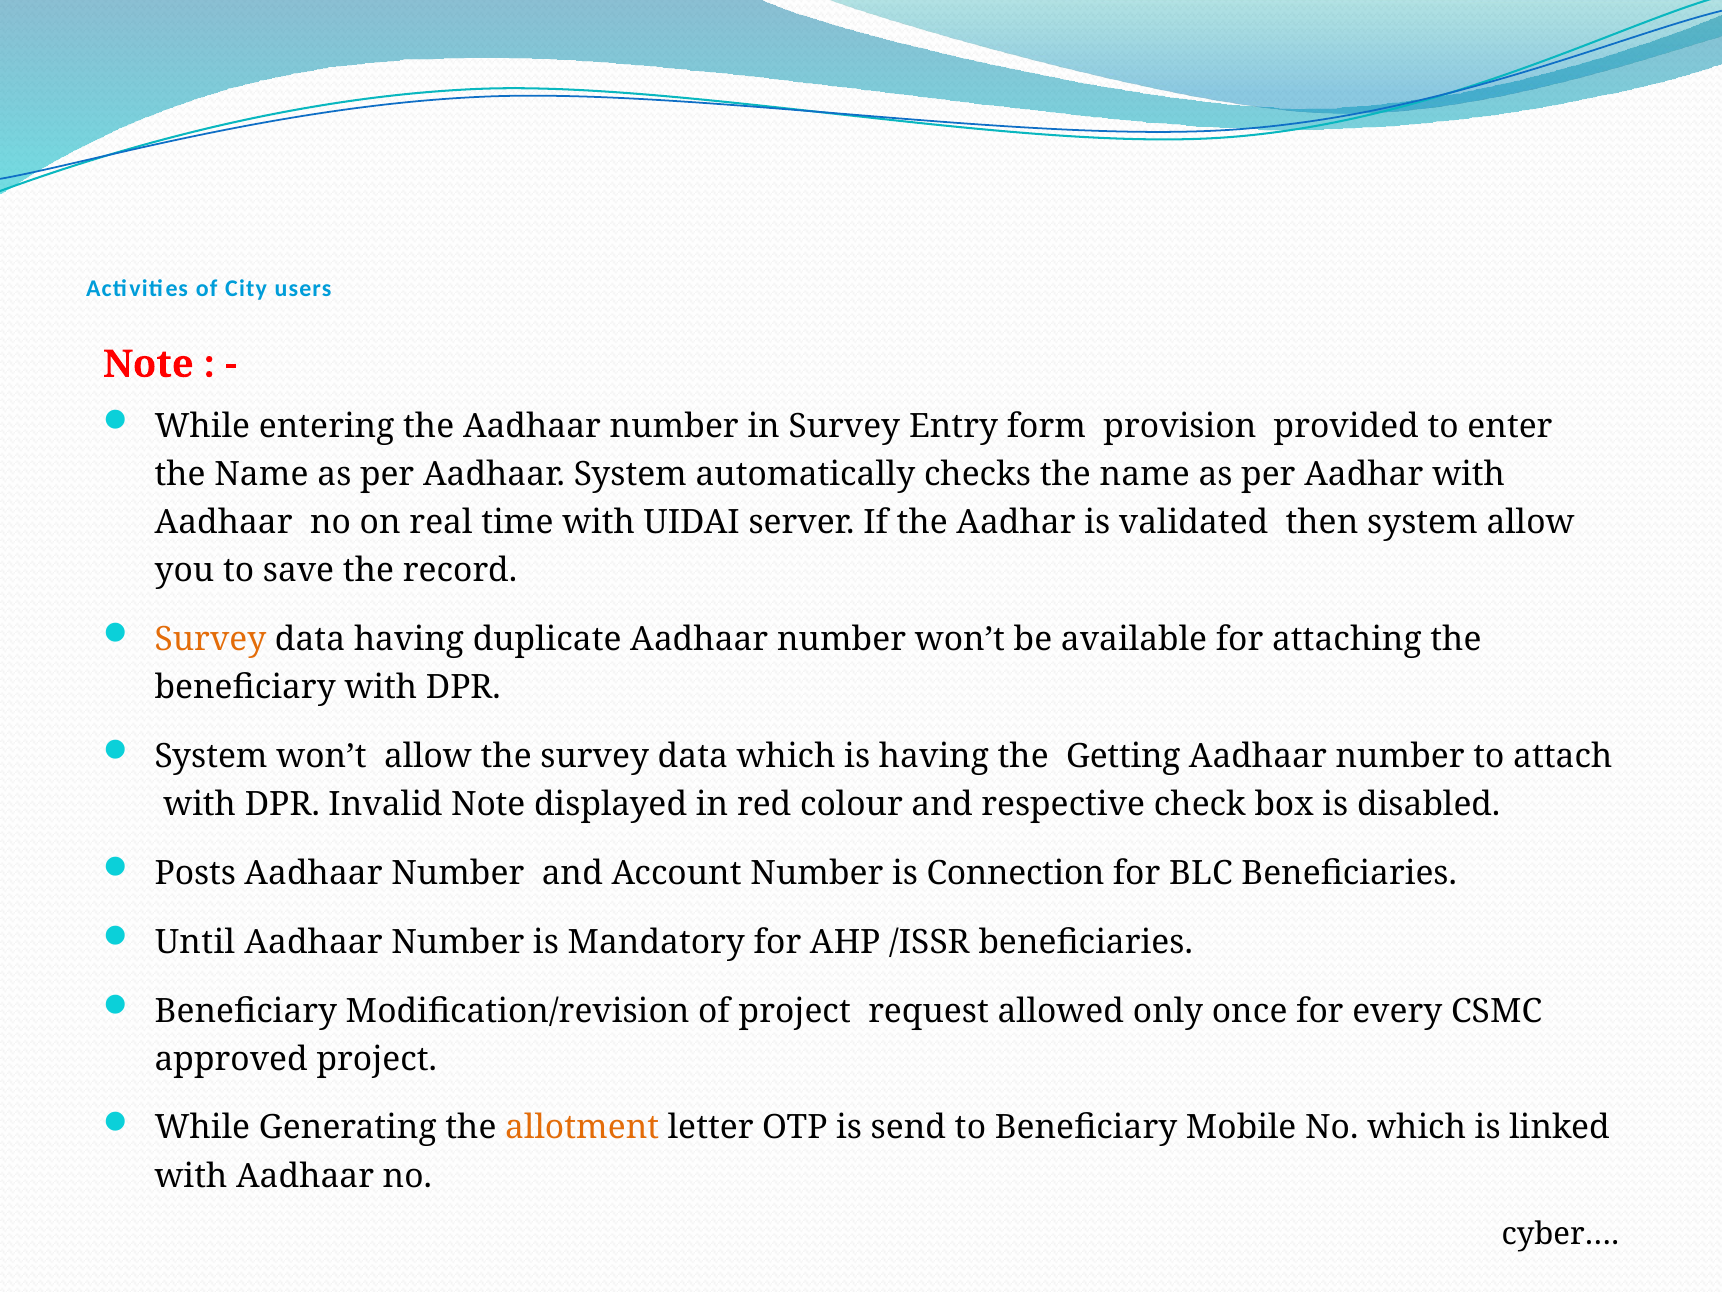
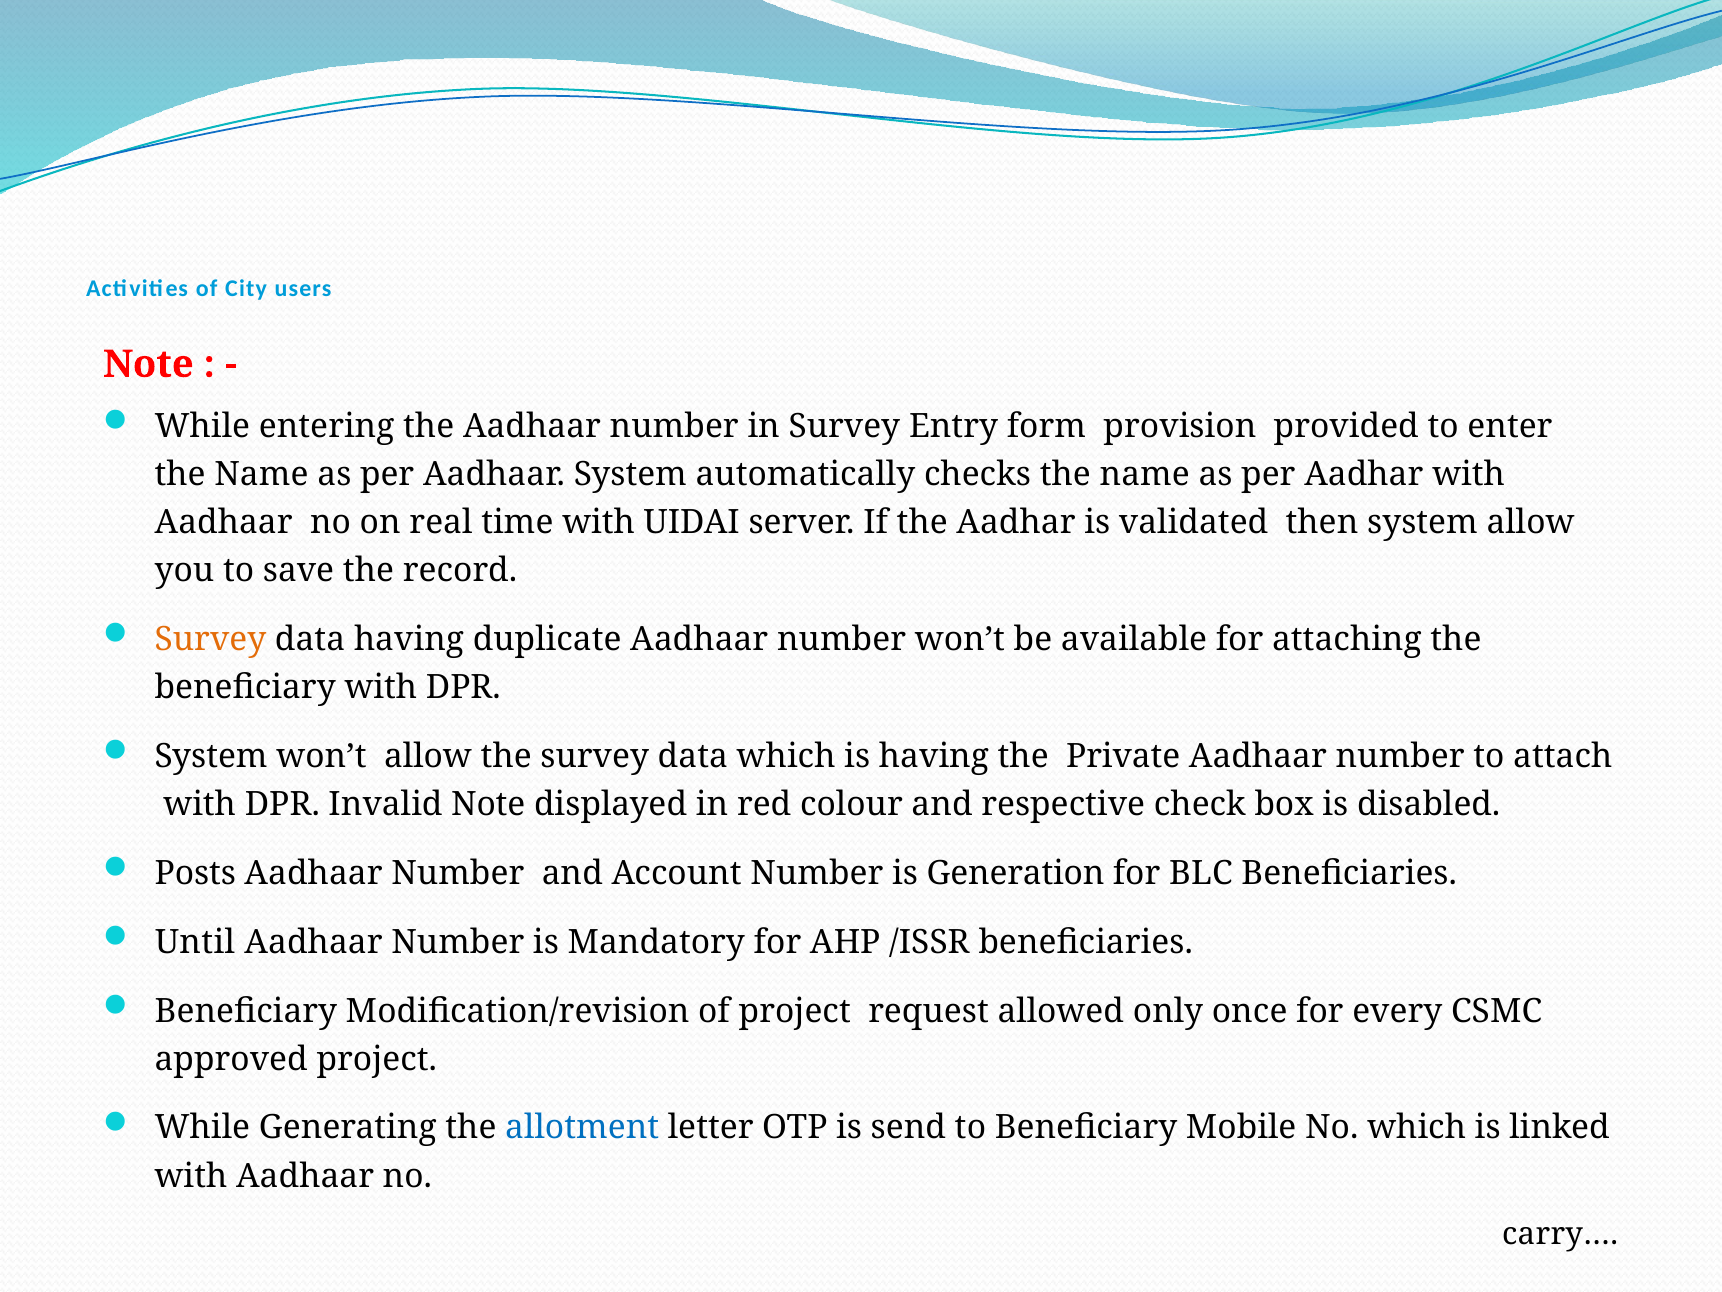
Getting: Getting -> Private
Connection: Connection -> Generation
allotment colour: orange -> blue
cyber…: cyber… -> carry…
